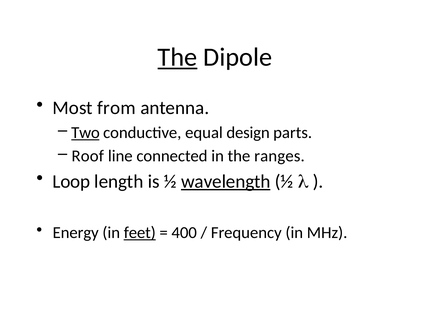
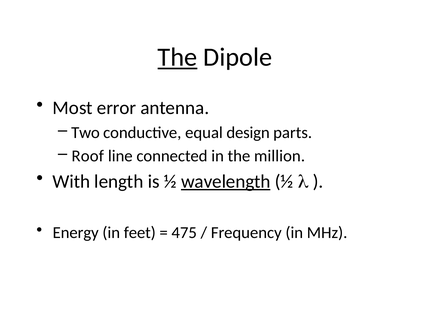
from: from -> error
Two underline: present -> none
ranges: ranges -> million
Loop: Loop -> With
feet underline: present -> none
400: 400 -> 475
